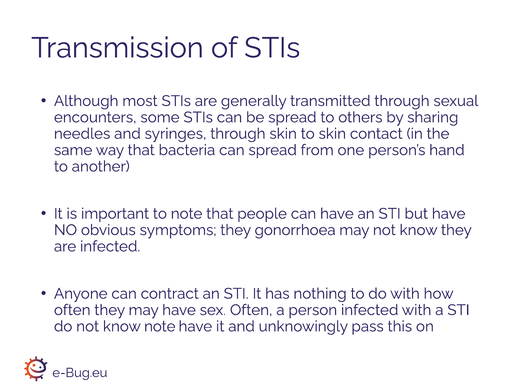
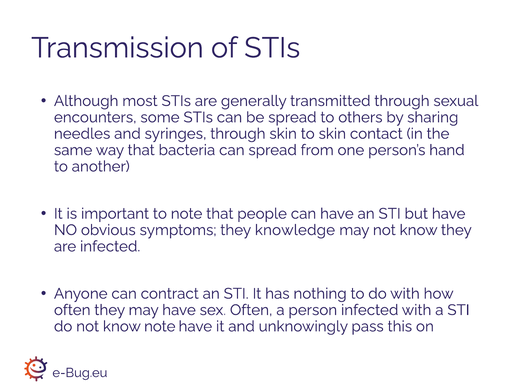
gonorrhoea: gonorrhoea -> knowledge
